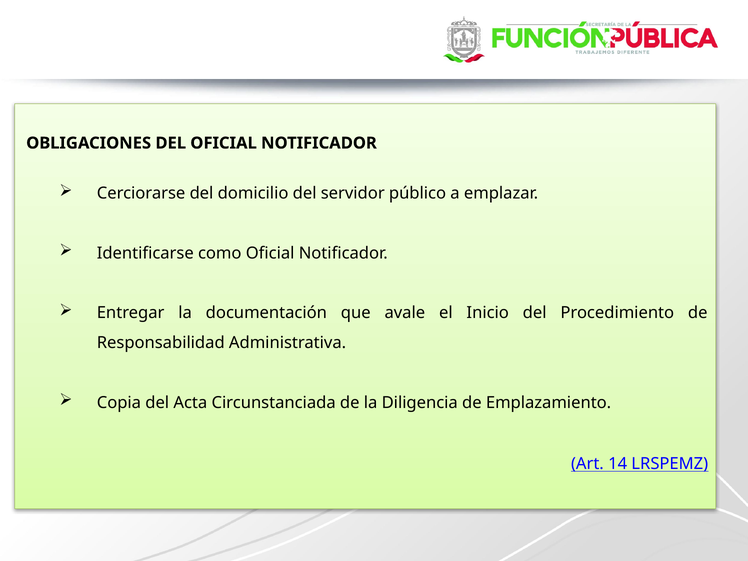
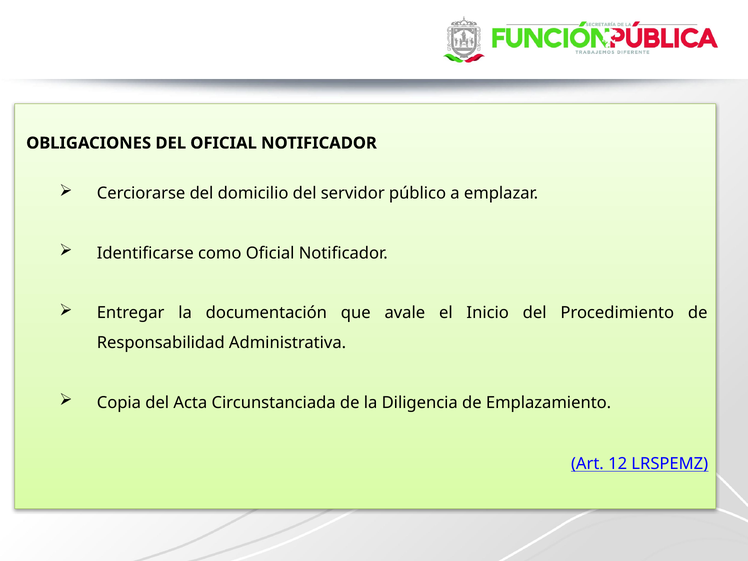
14: 14 -> 12
